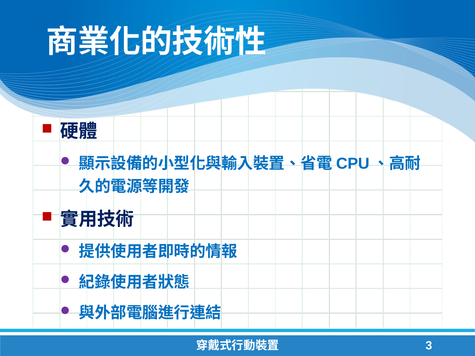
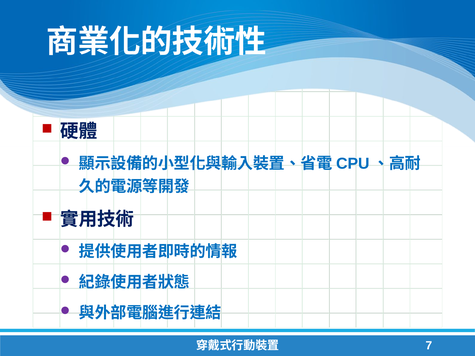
3: 3 -> 7
